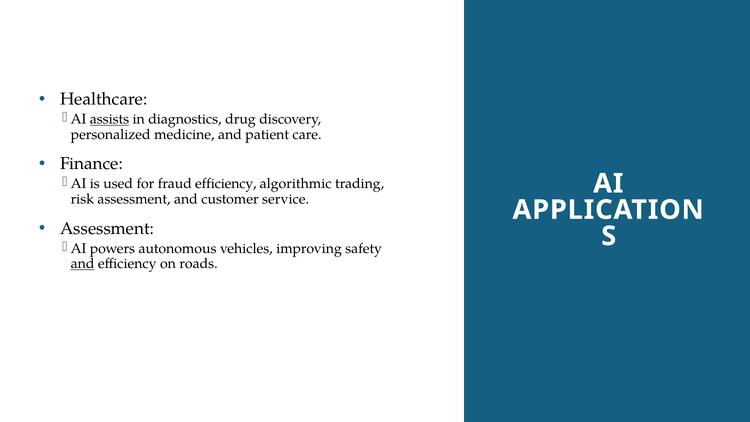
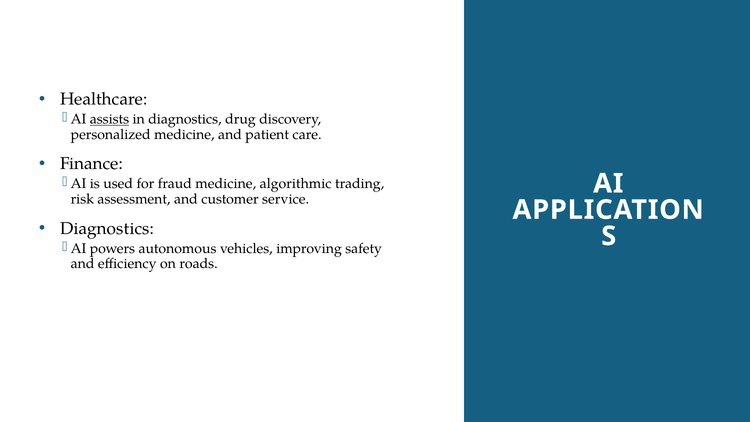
fraud efficiency: efficiency -> medicine
Assessment at (107, 228): Assessment -> Diagnostics
and at (83, 264) underline: present -> none
